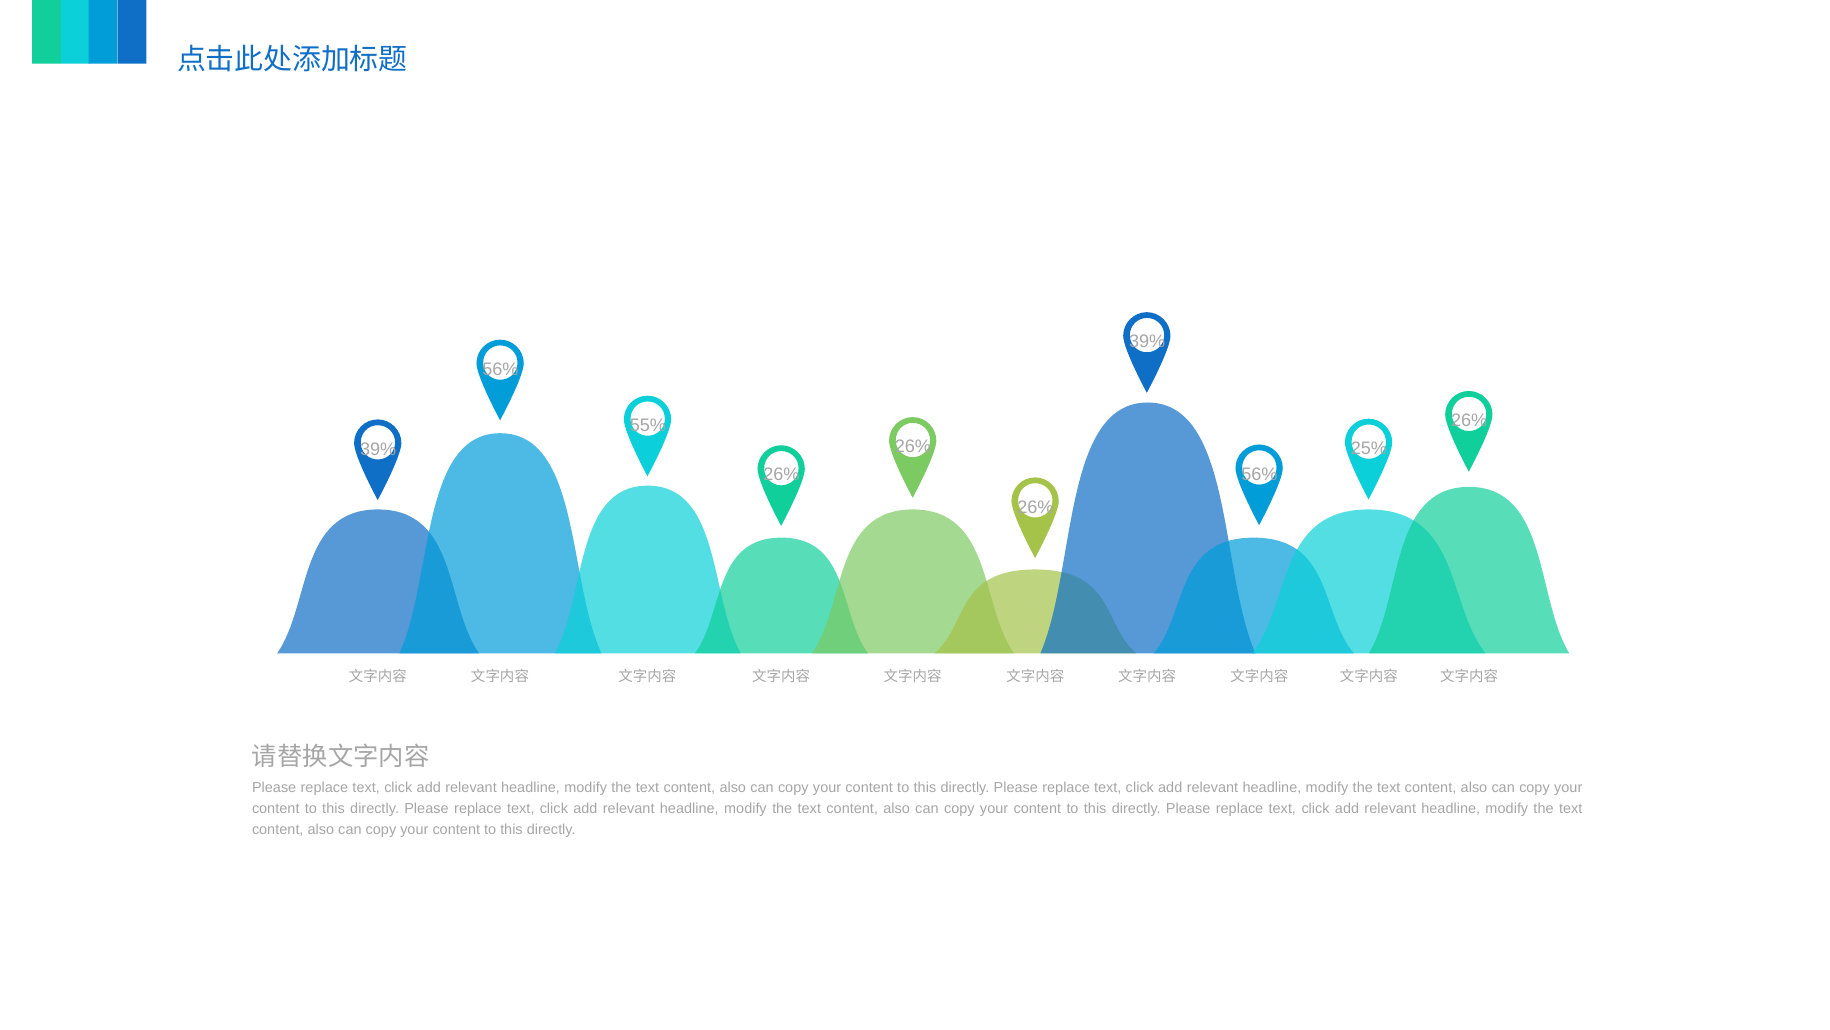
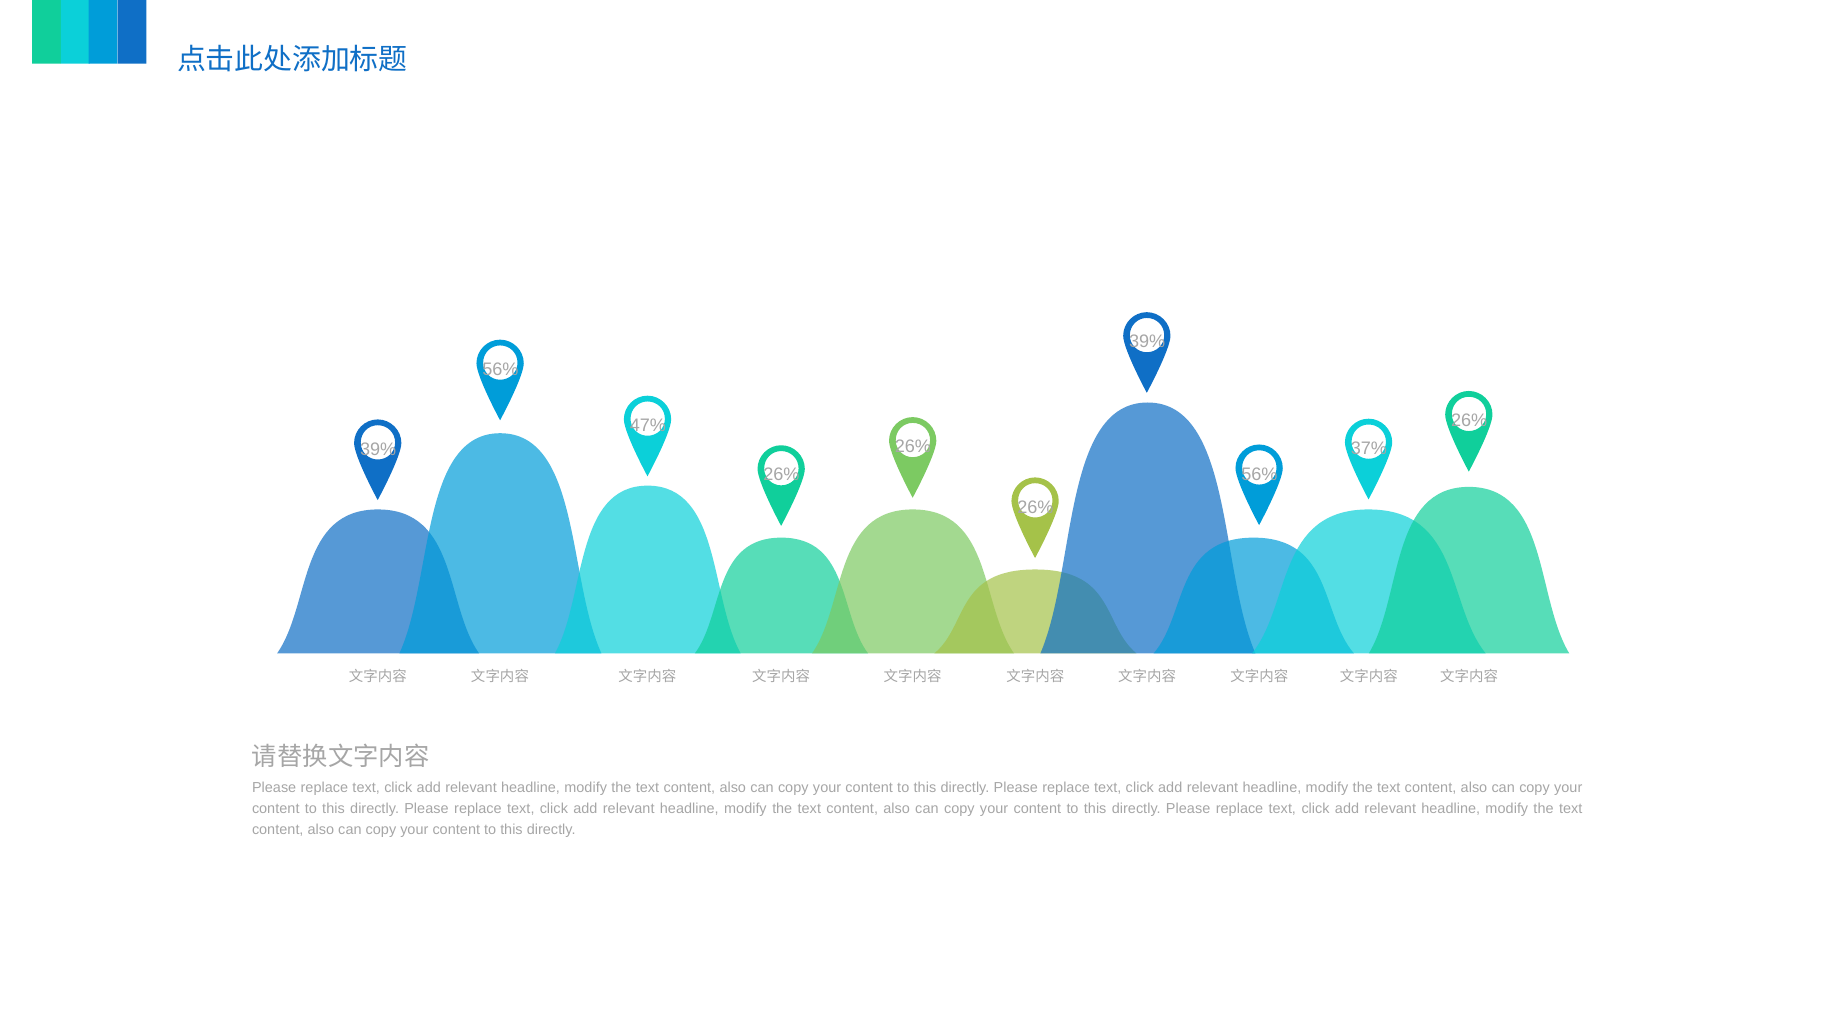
55%: 55% -> 47%
25%: 25% -> 37%
